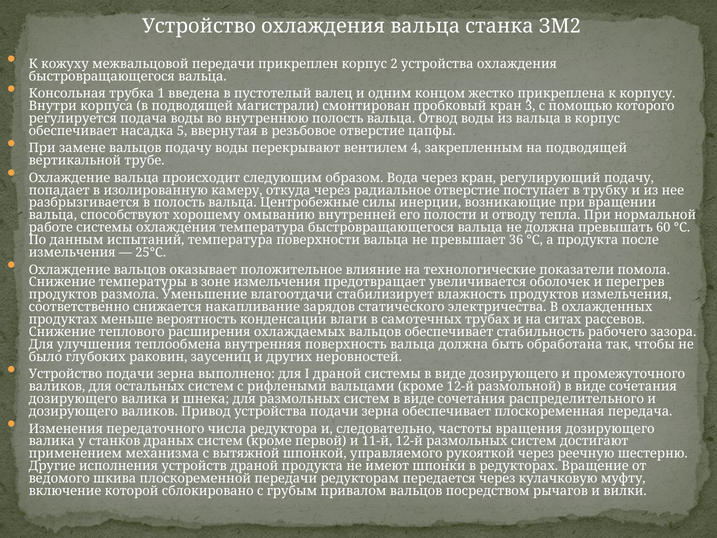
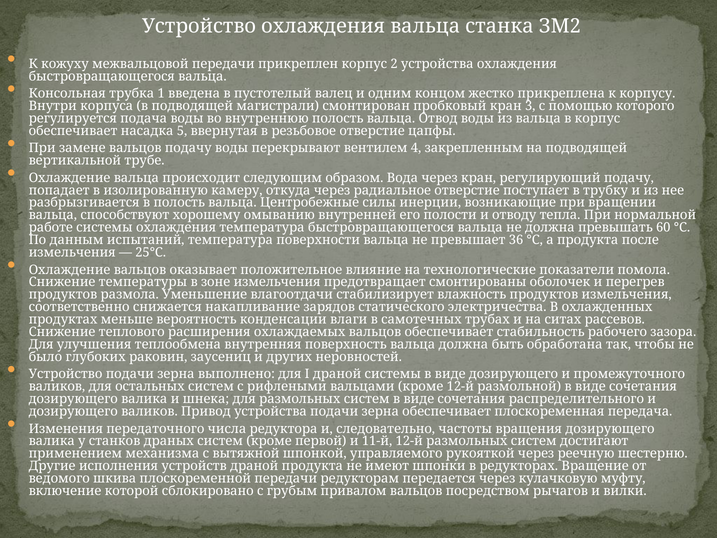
увеличивается: увеличивается -> смонтированы
